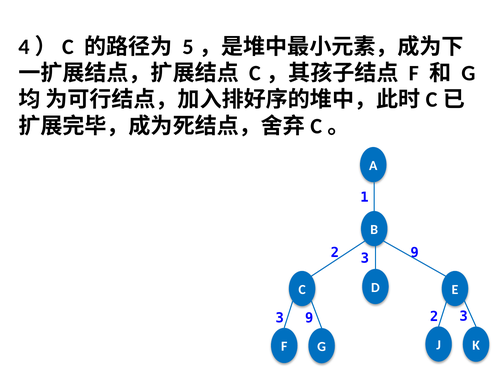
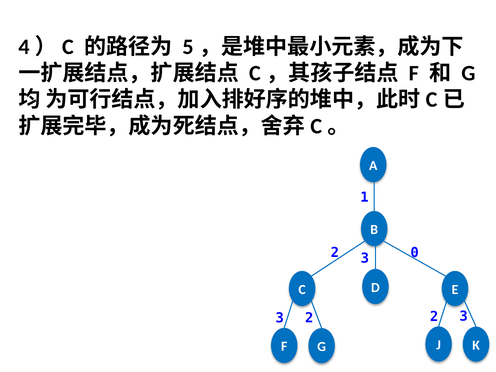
2 3 9: 9 -> 0
9 at (309, 318): 9 -> 2
